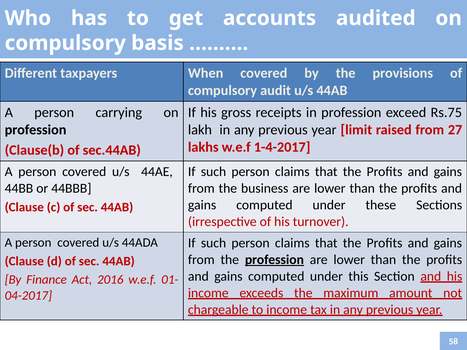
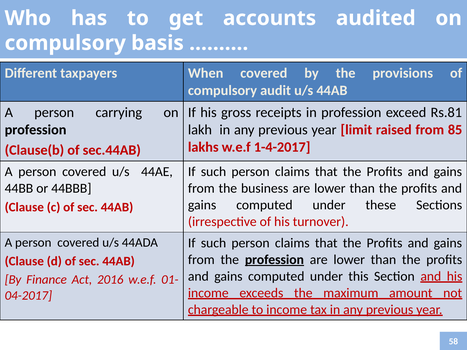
Rs.75: Rs.75 -> Rs.81
27: 27 -> 85
